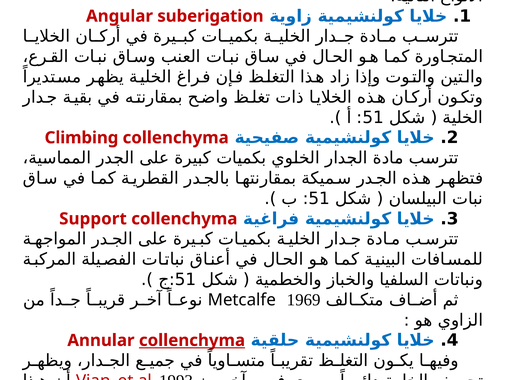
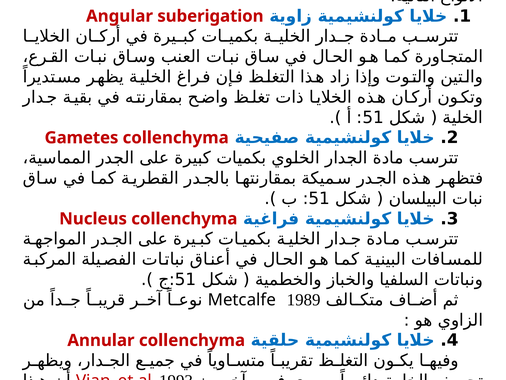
Climbing: Climbing -> Gametes
Support: Support -> Nucleus
1969: 1969 -> 1989
collenchyma at (192, 340) underline: present -> none
